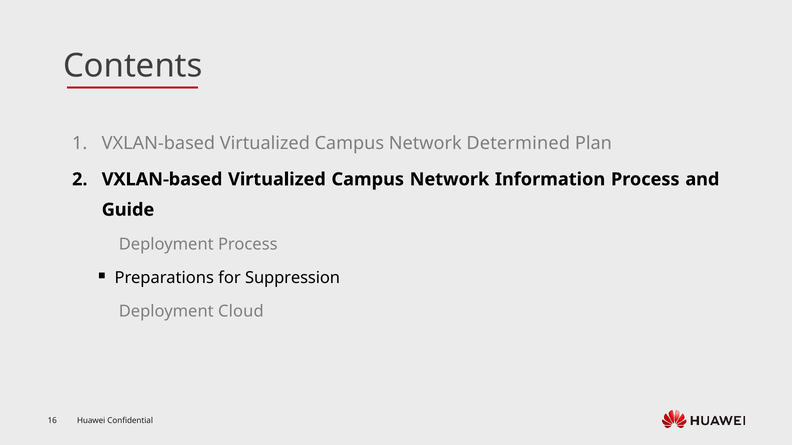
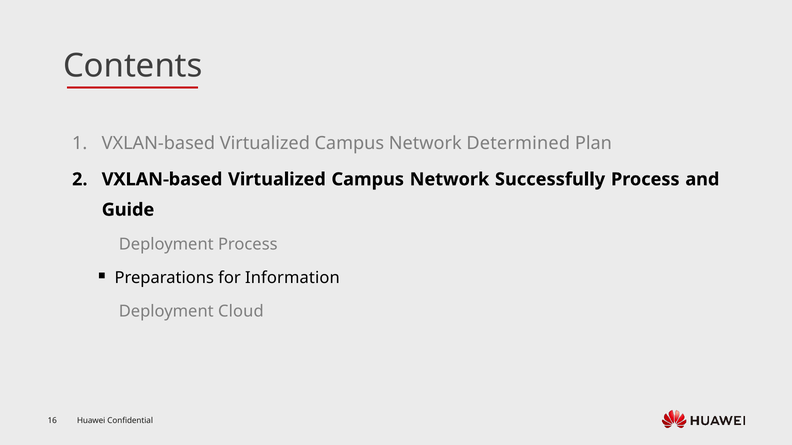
Information: Information -> Successfully
Suppression: Suppression -> Information
